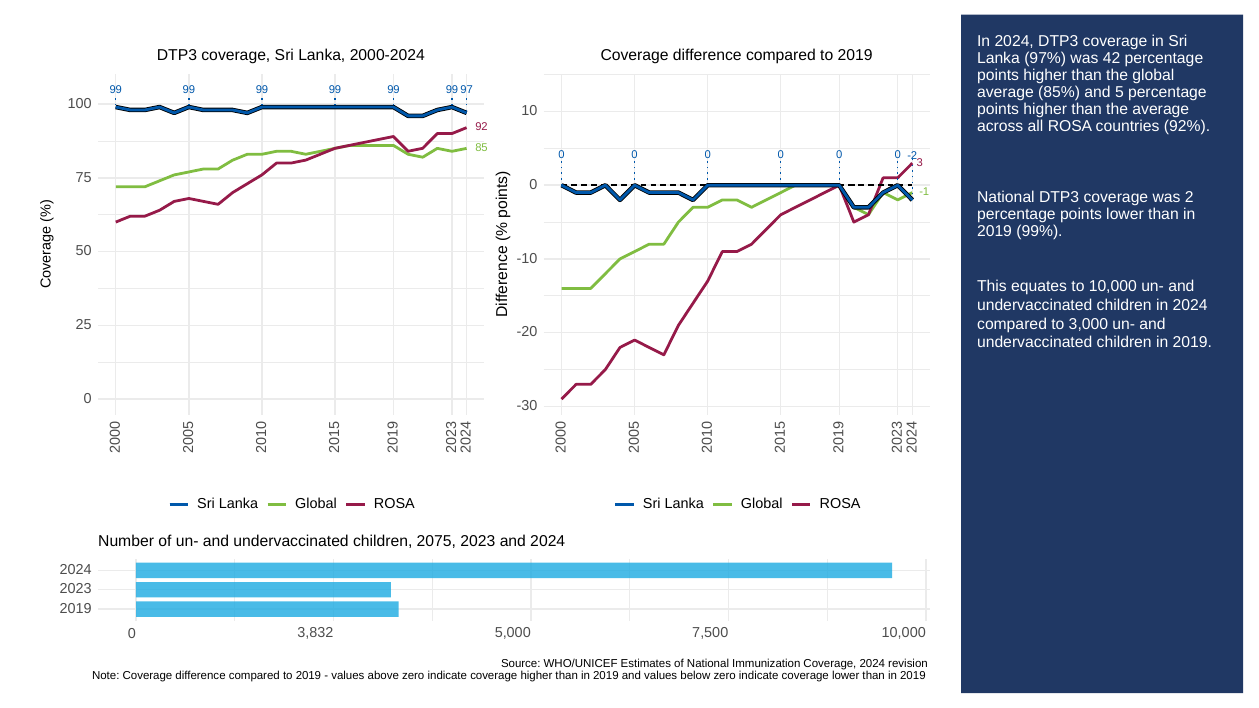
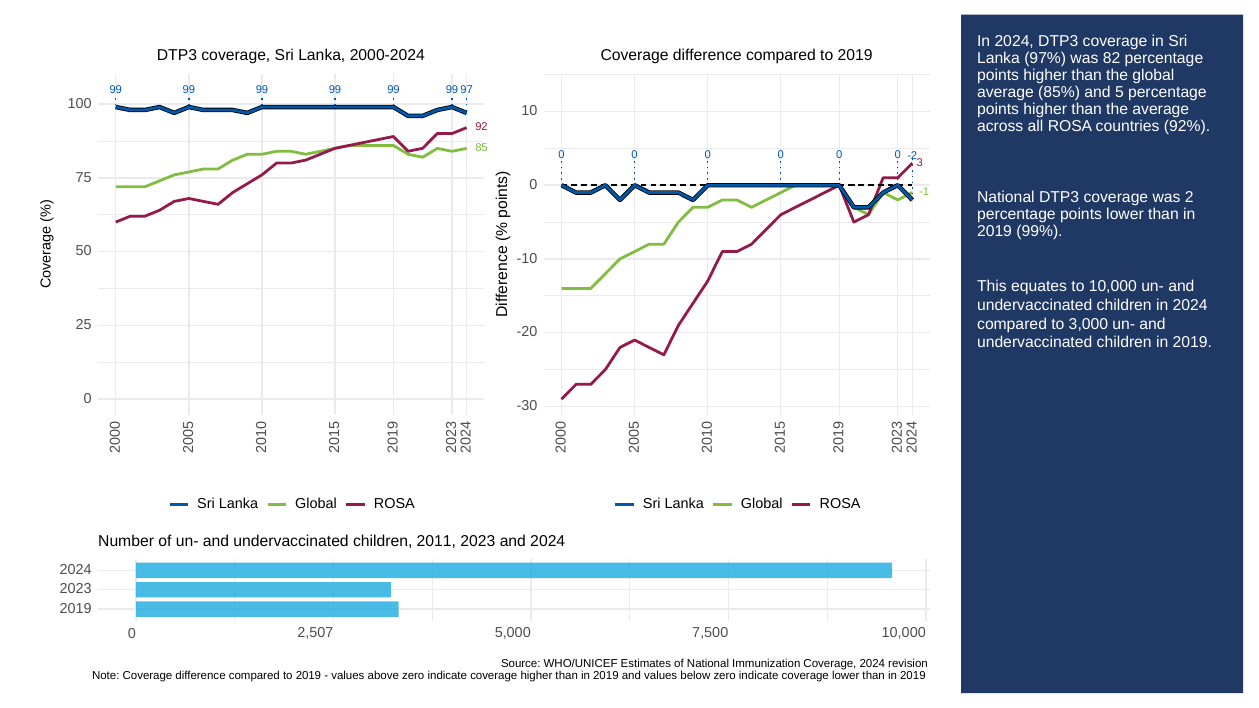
42: 42 -> 82
2075: 2075 -> 2011
3,832: 3,832 -> 2,507
